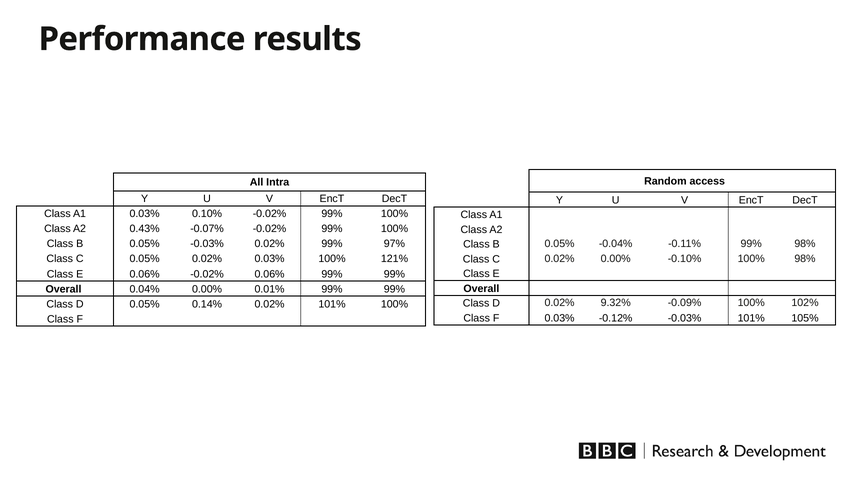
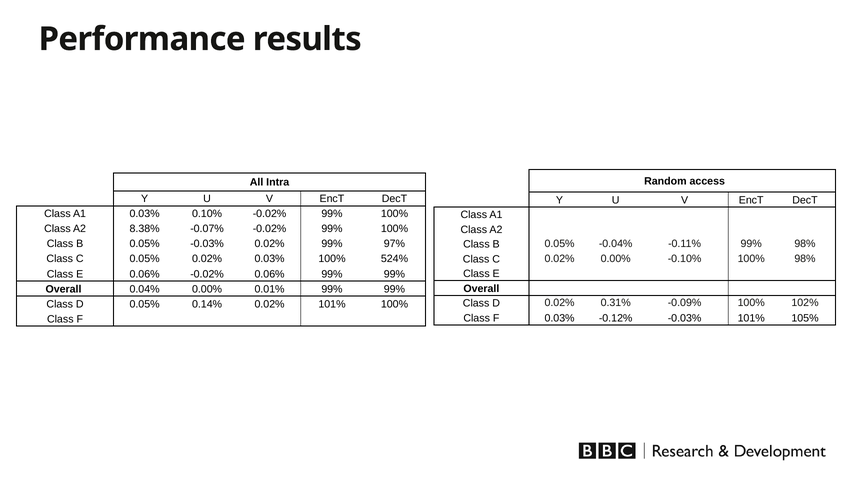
0.43%: 0.43% -> 8.38%
121%: 121% -> 524%
9.32%: 9.32% -> 0.31%
